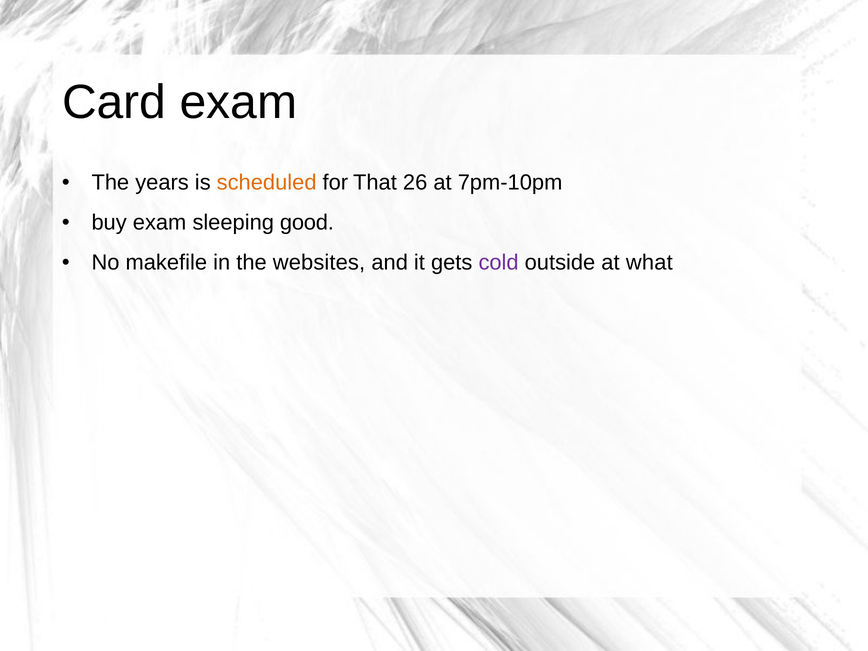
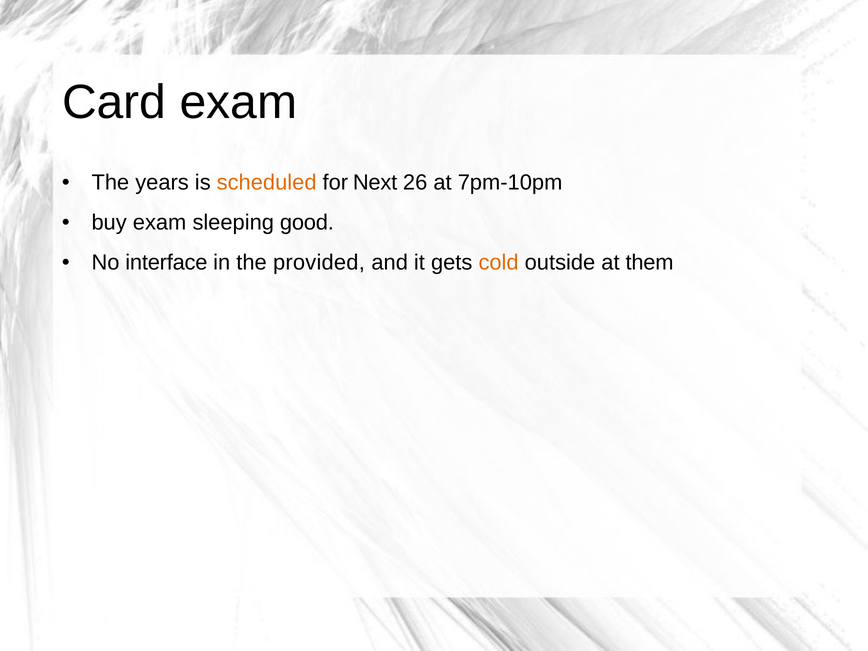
That: That -> Next
makefile: makefile -> interface
websites: websites -> provided
cold colour: purple -> orange
what: what -> them
